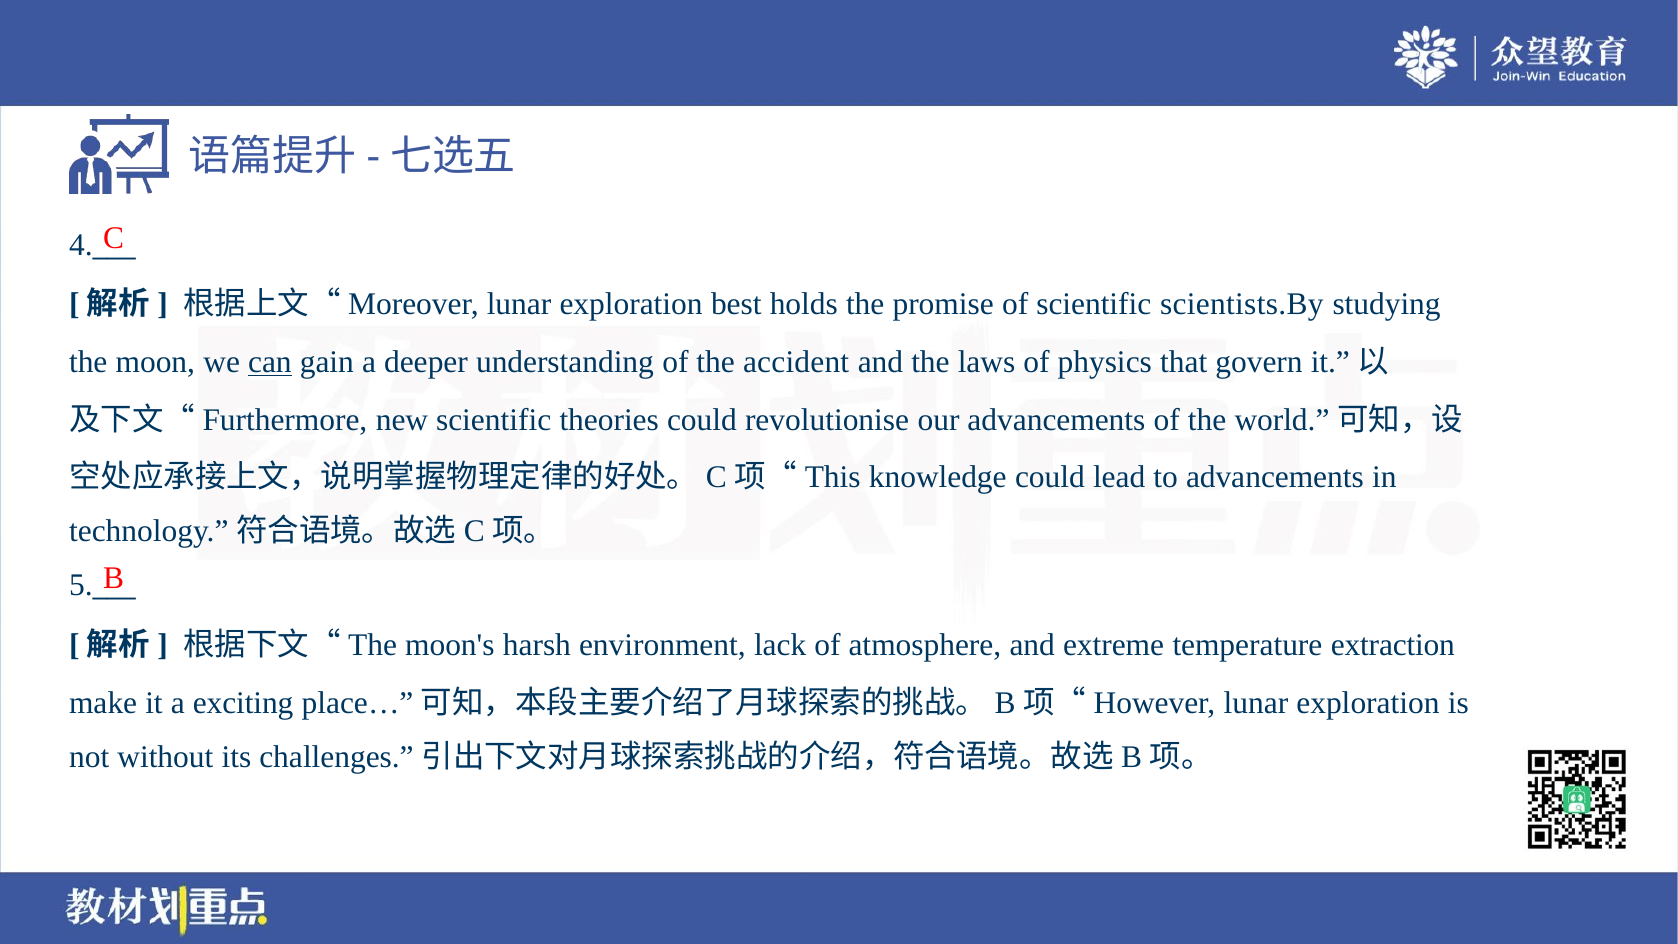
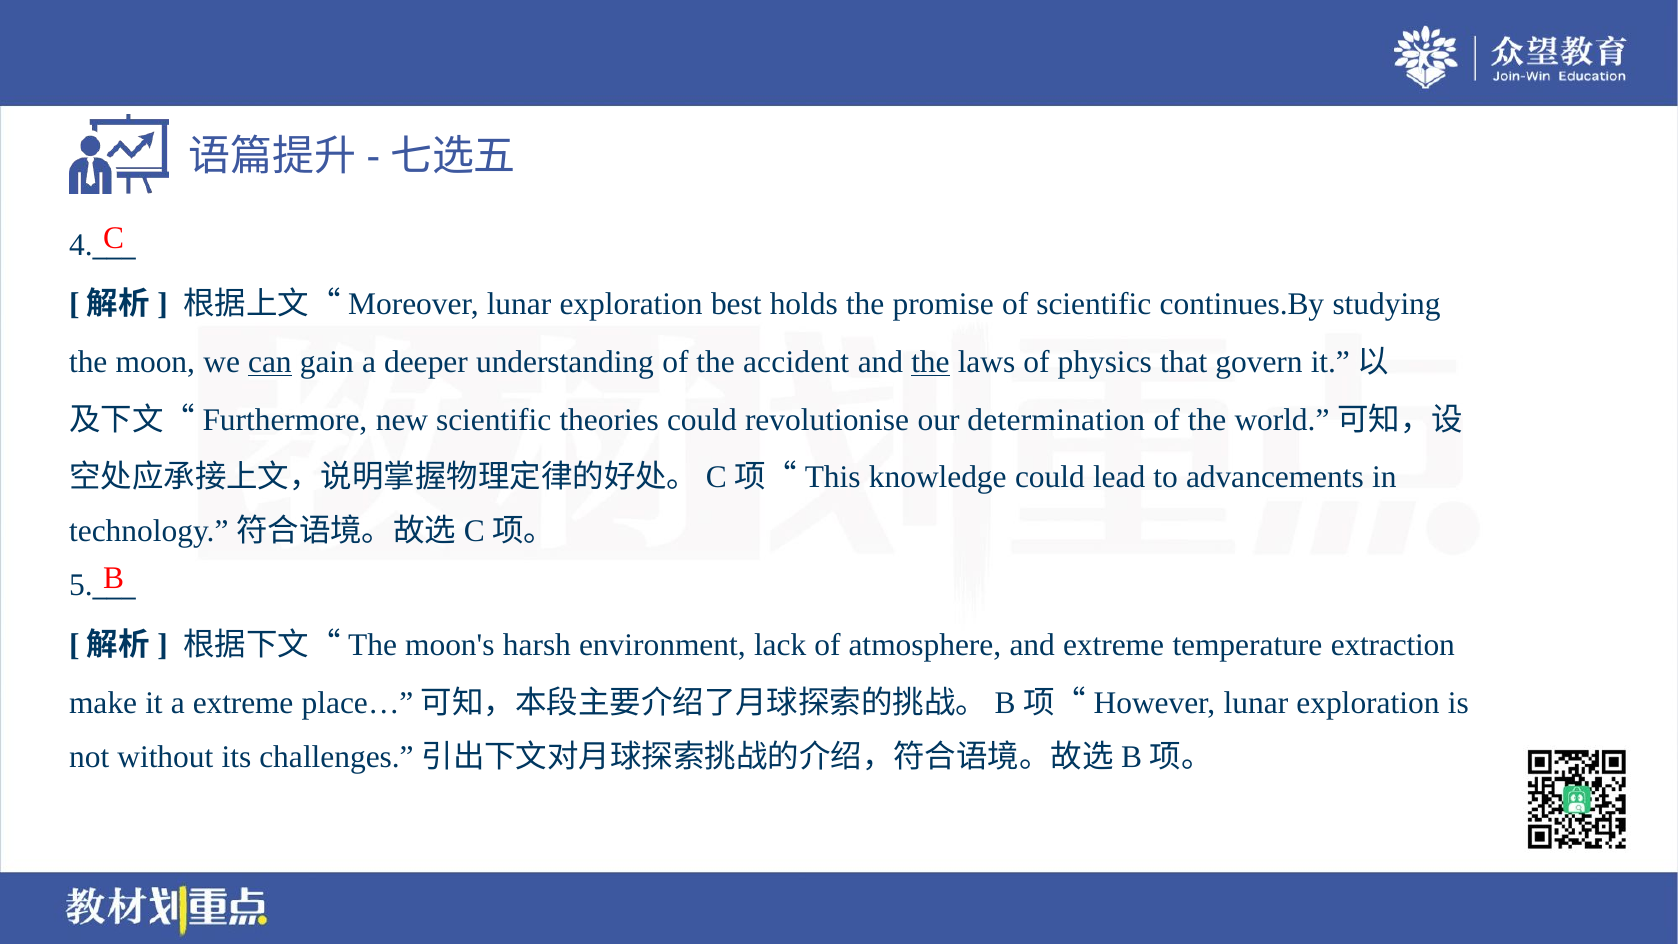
scientists.By: scientists.By -> continues.By
the at (930, 362) underline: none -> present
our advancements: advancements -> determination
a exciting: exciting -> extreme
